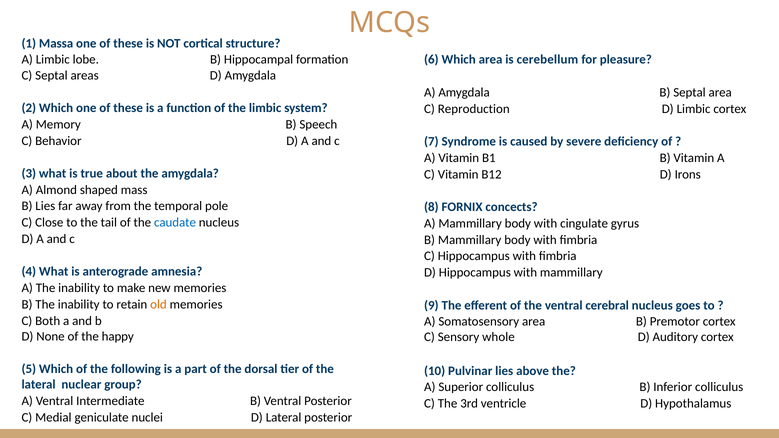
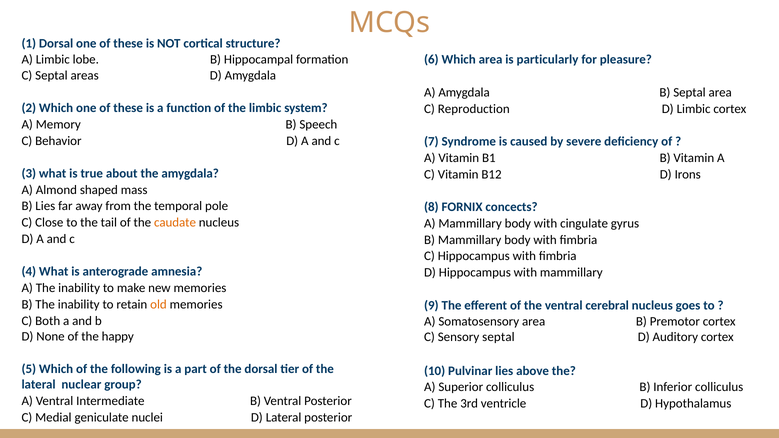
1 Massa: Massa -> Dorsal
cerebellum: cerebellum -> particularly
caudate colour: blue -> orange
Sensory whole: whole -> septal
